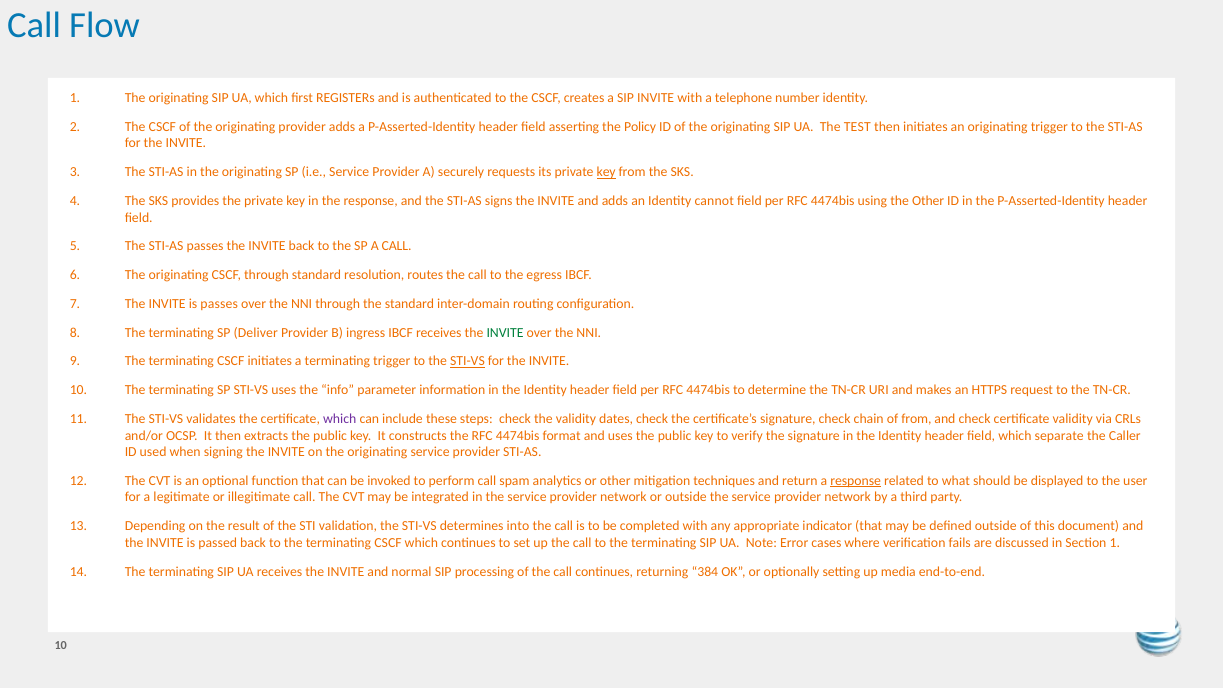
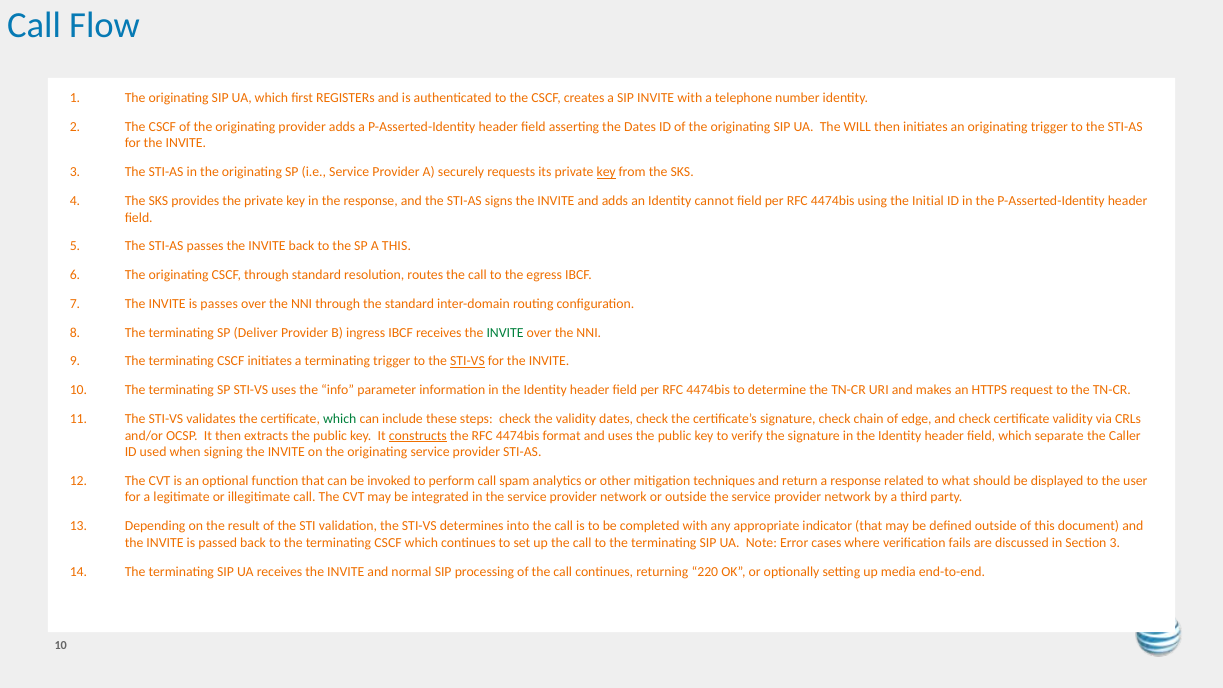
the Policy: Policy -> Dates
TEST: TEST -> WILL
the Other: Other -> Initial
A CALL: CALL -> THIS
which at (340, 419) colour: purple -> green
of from: from -> edge
constructs underline: none -> present
response at (856, 481) underline: present -> none
Section 1: 1 -> 3
384: 384 -> 220
